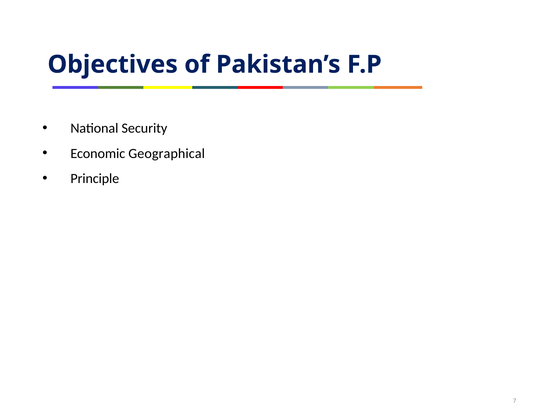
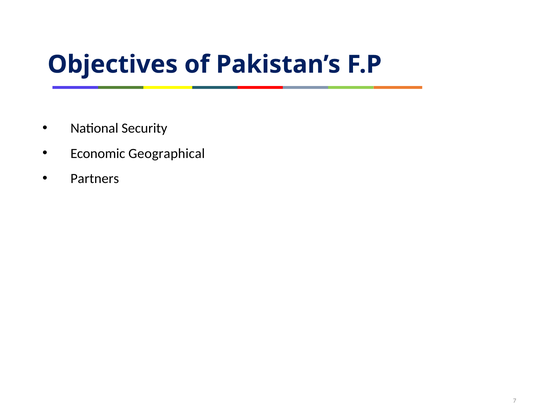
Principle: Principle -> Partners
